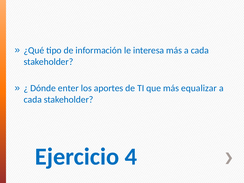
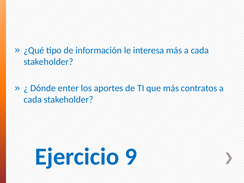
equalizar: equalizar -> contratos
4: 4 -> 9
